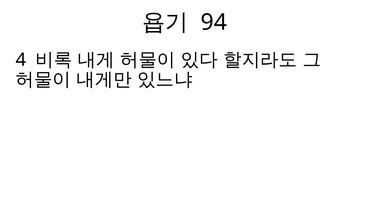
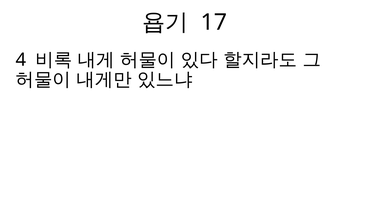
94: 94 -> 17
